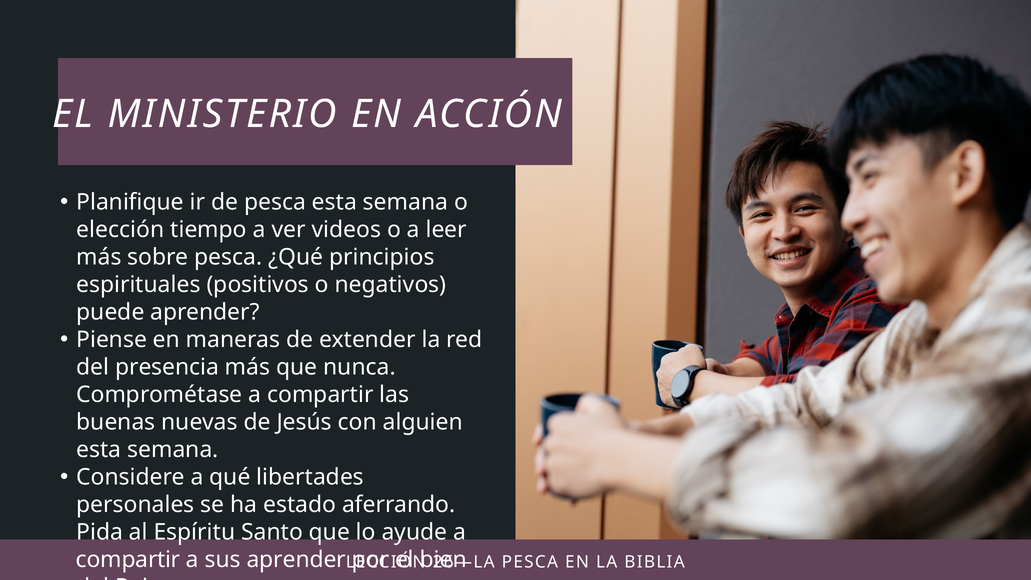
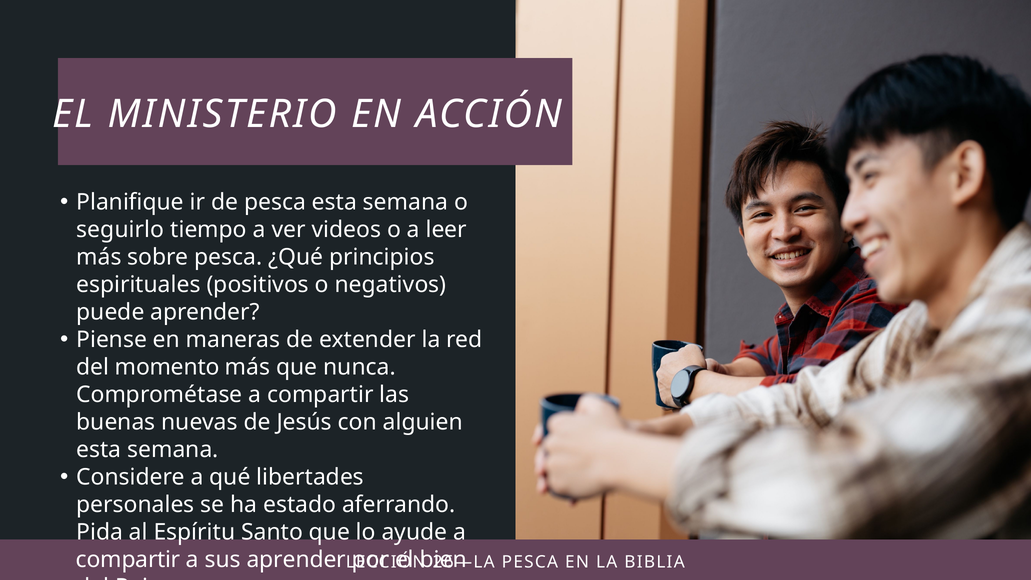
elección: elección -> seguirlo
presencia: presencia -> momento
